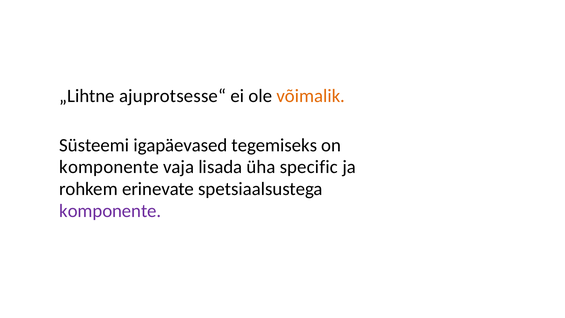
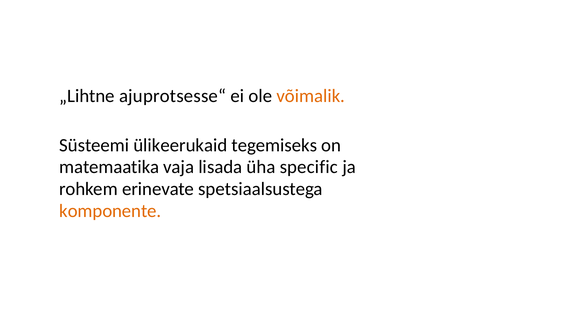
igapäevased: igapäevased -> ülikeerukaid
komponente at (109, 167): komponente -> matemaatika
komponente at (110, 211) colour: purple -> orange
